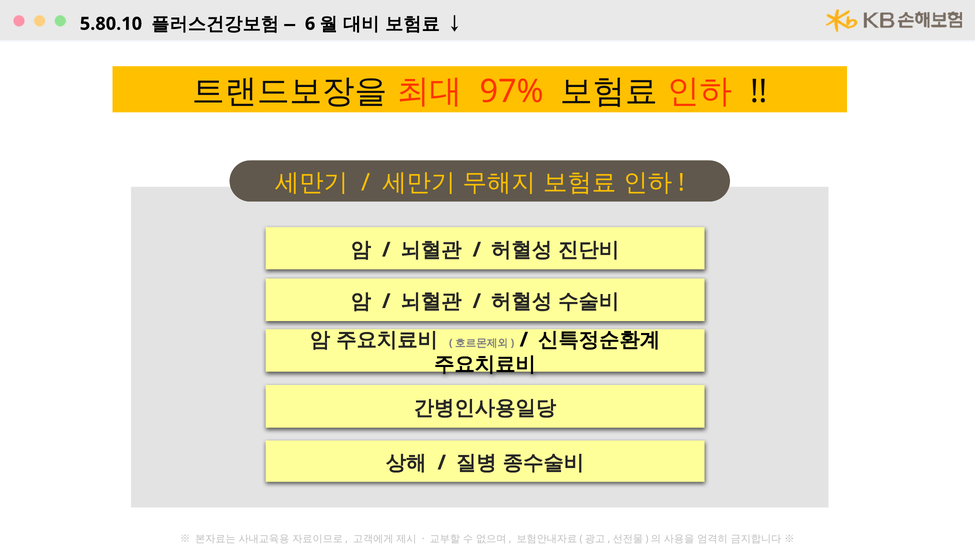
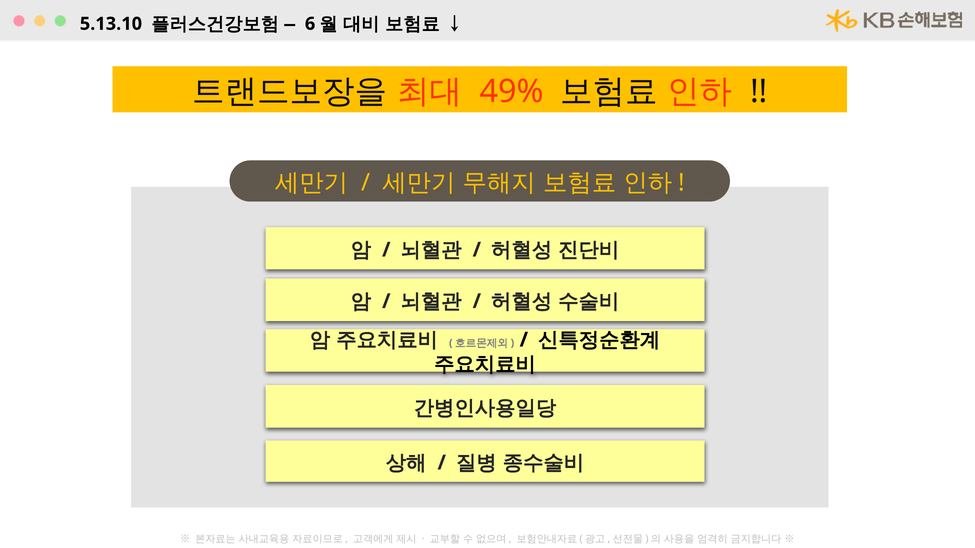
5.80.10: 5.80.10 -> 5.13.10
97%: 97% -> 49%
